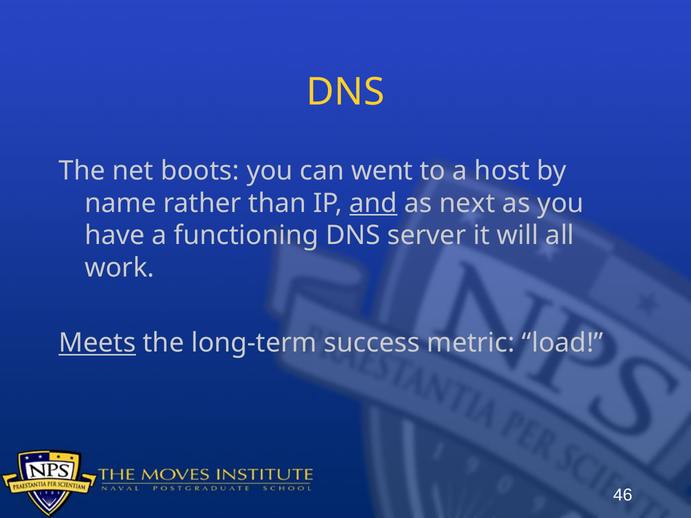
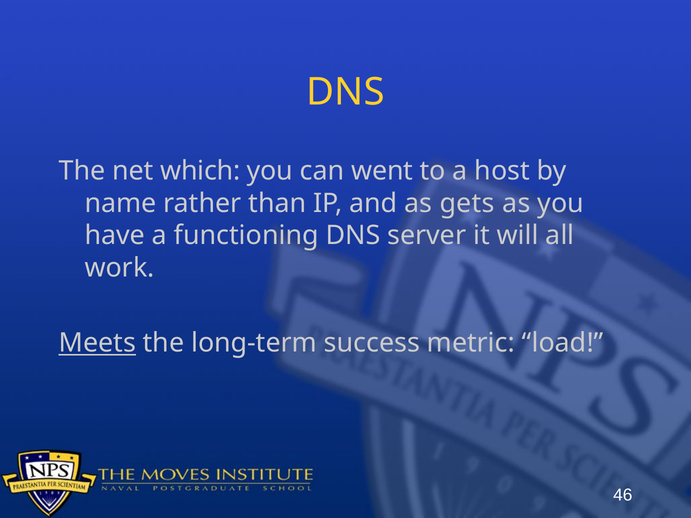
boots: boots -> which
and underline: present -> none
next: next -> gets
